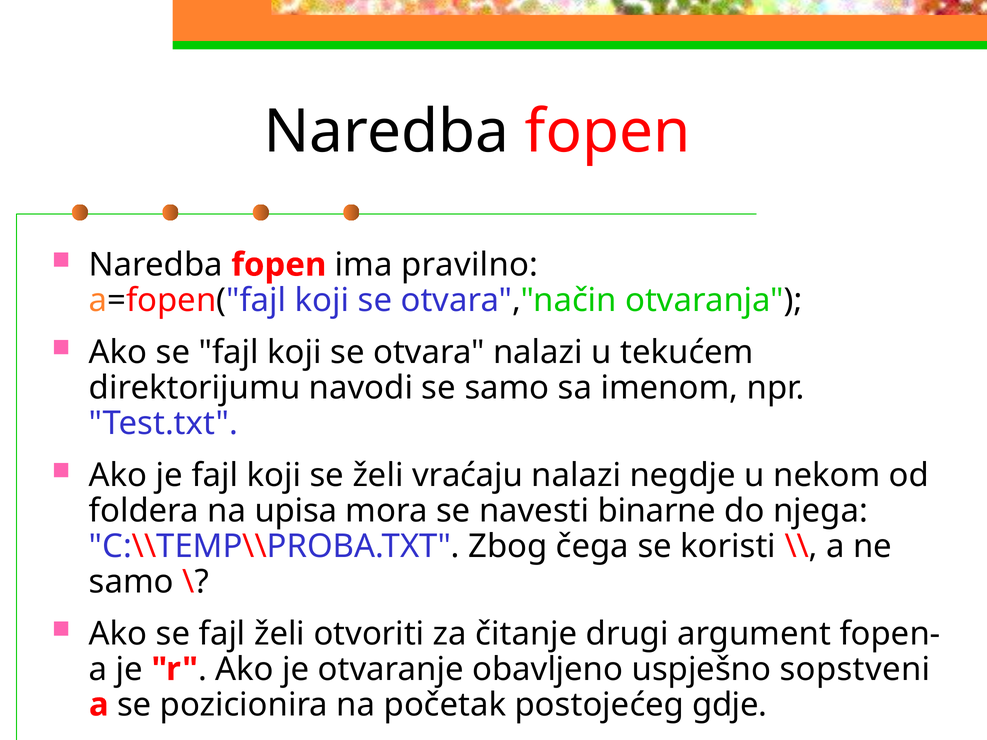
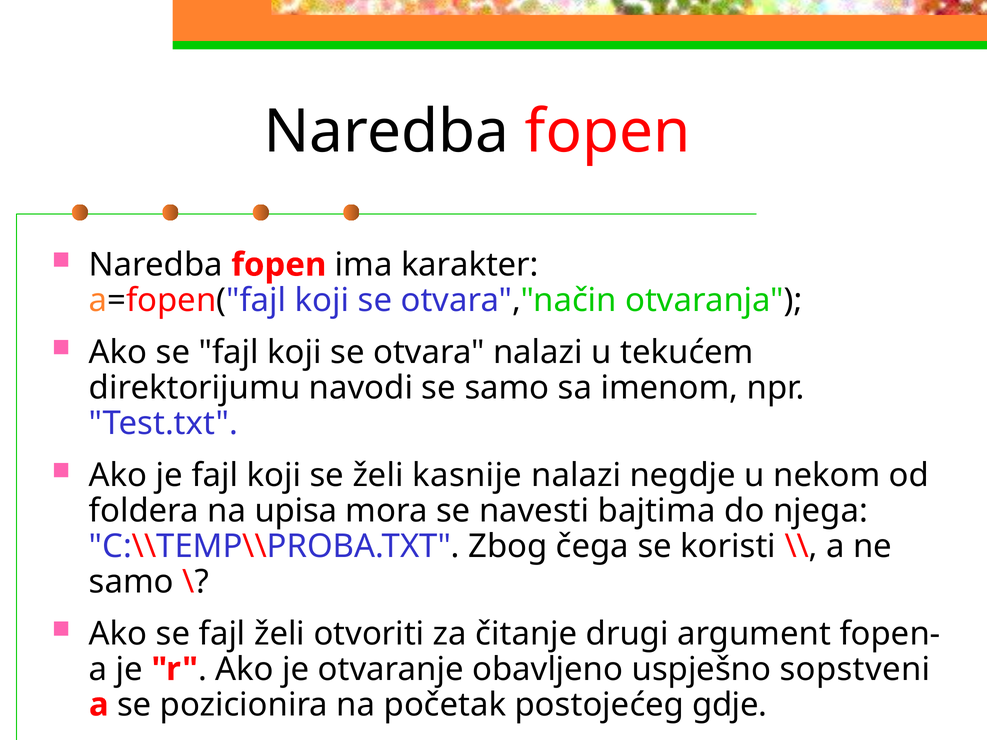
pravilno: pravilno -> karakter
vraćaju: vraćaju -> kasnije
binarne: binarne -> bajtima
